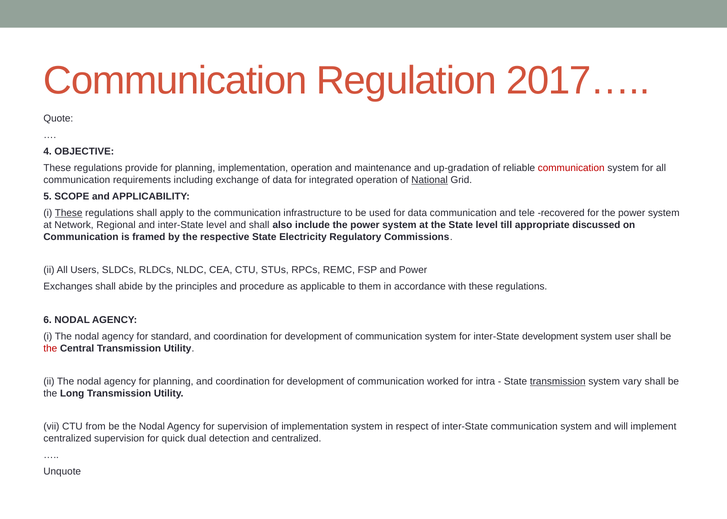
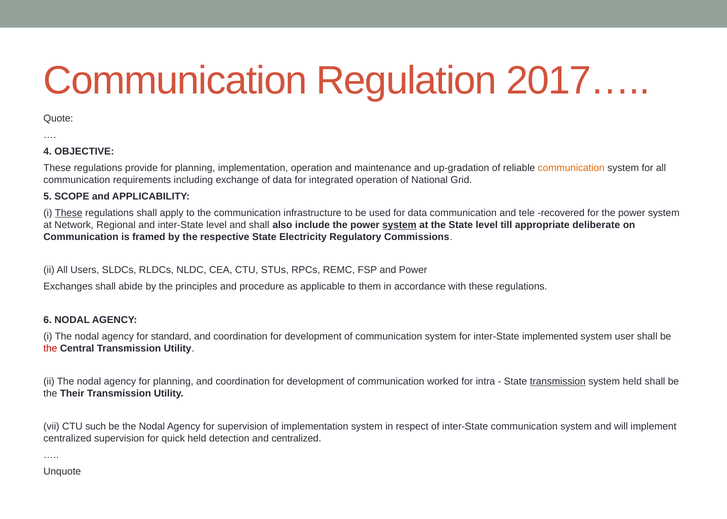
communication at (571, 168) colour: red -> orange
National underline: present -> none
system at (399, 225) underline: none -> present
discussed: discussed -> deliberate
inter-State development: development -> implemented
system vary: vary -> held
Long: Long -> Their
from: from -> such
quick dual: dual -> held
